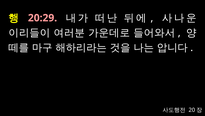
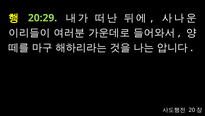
20:29 colour: pink -> light green
